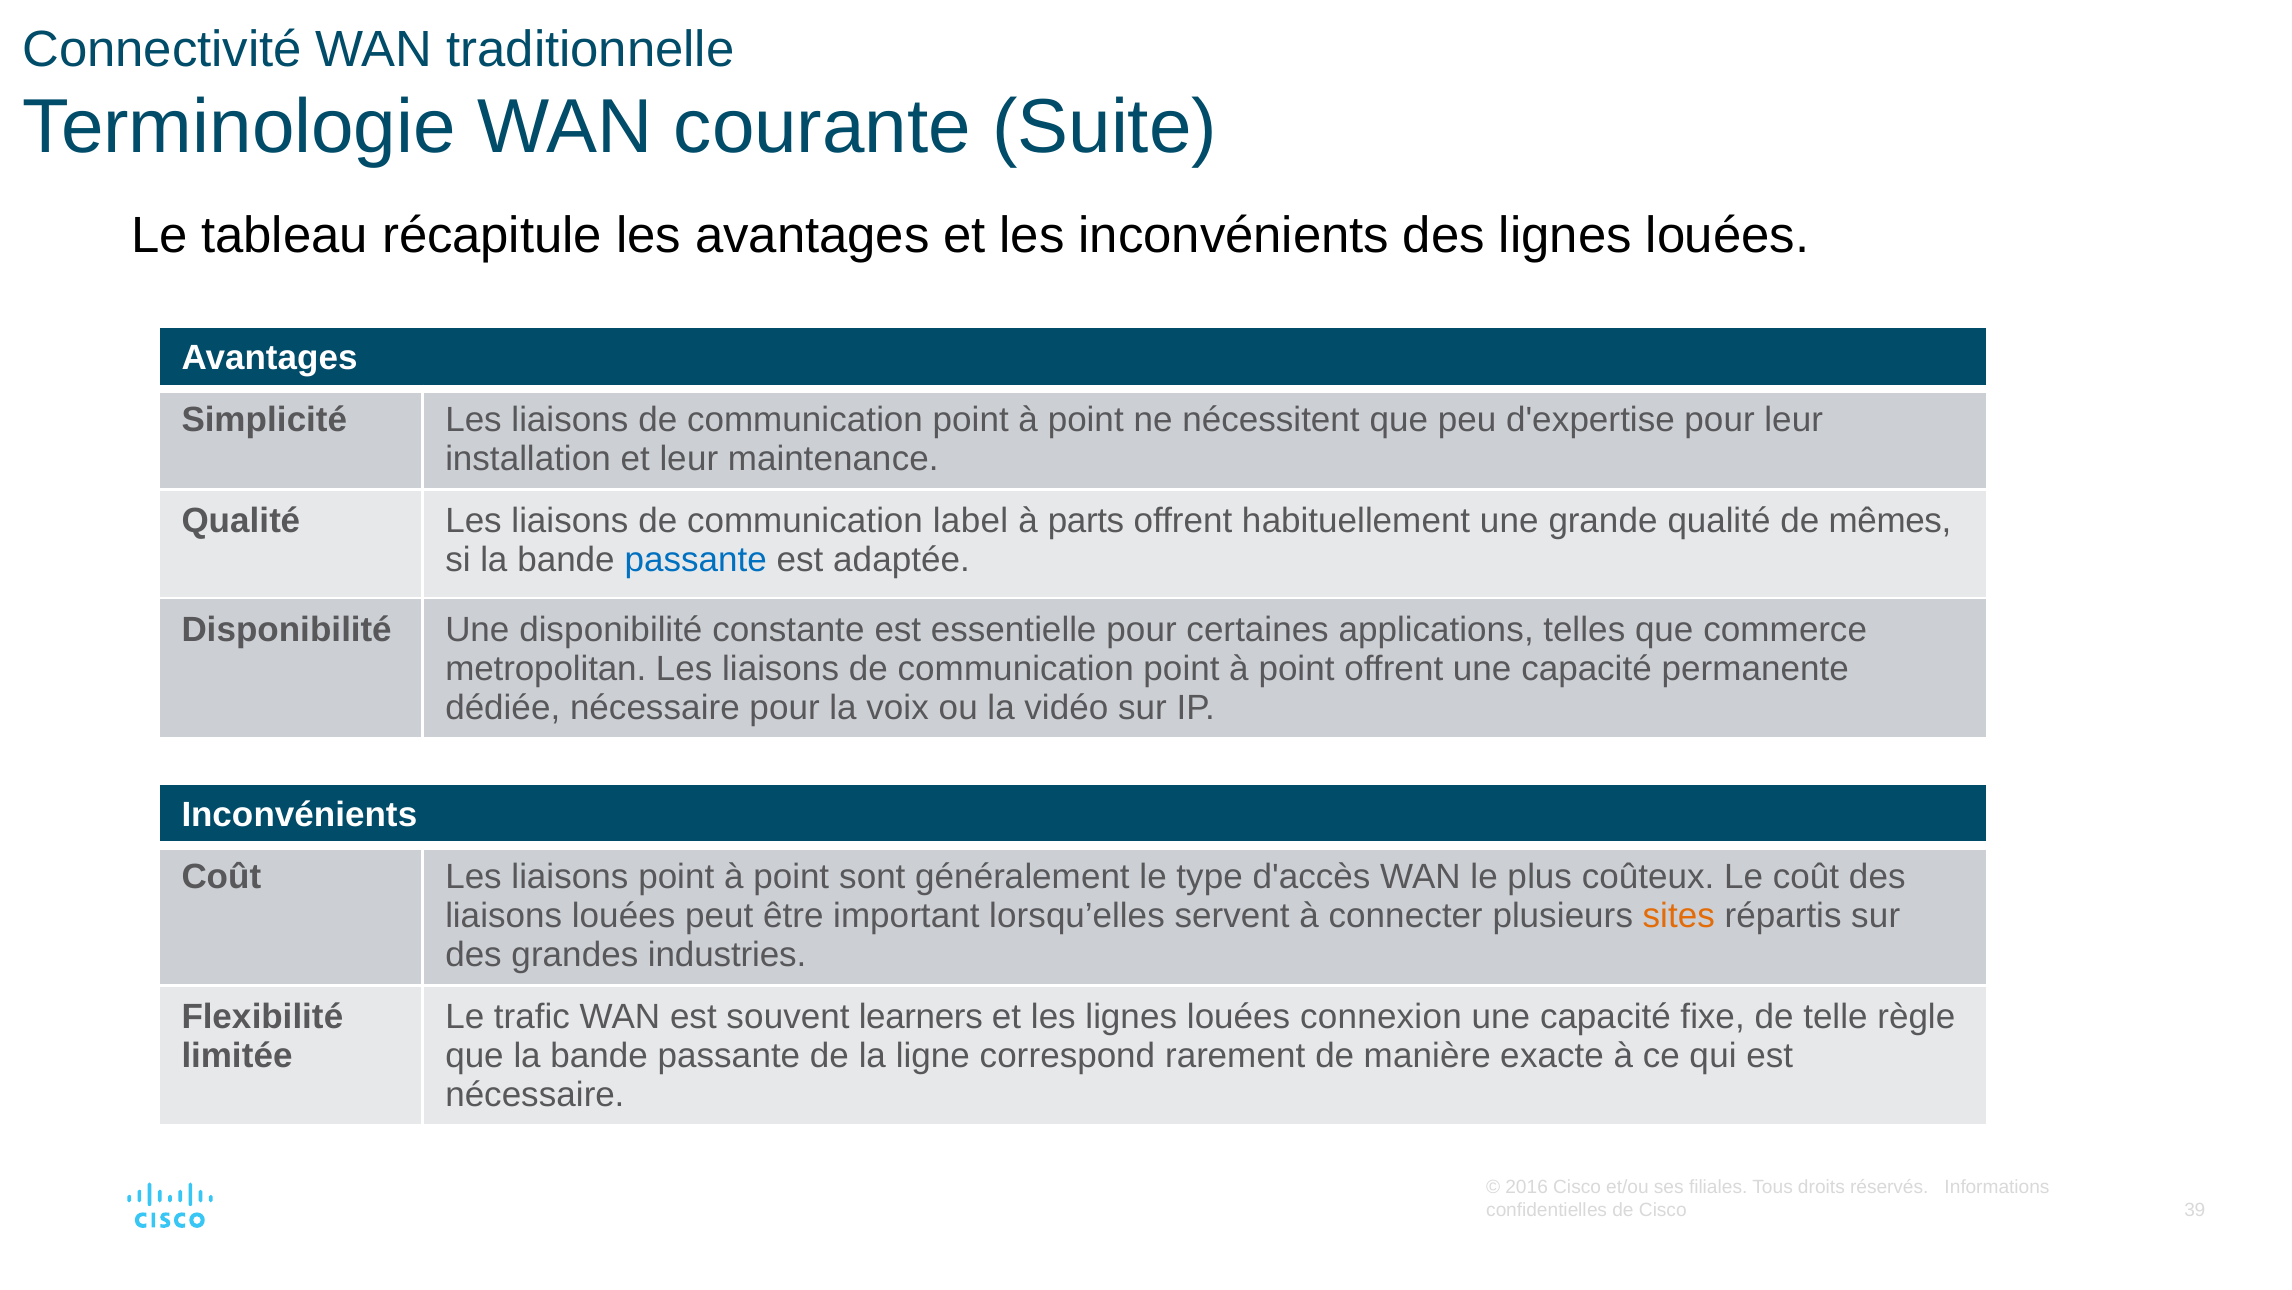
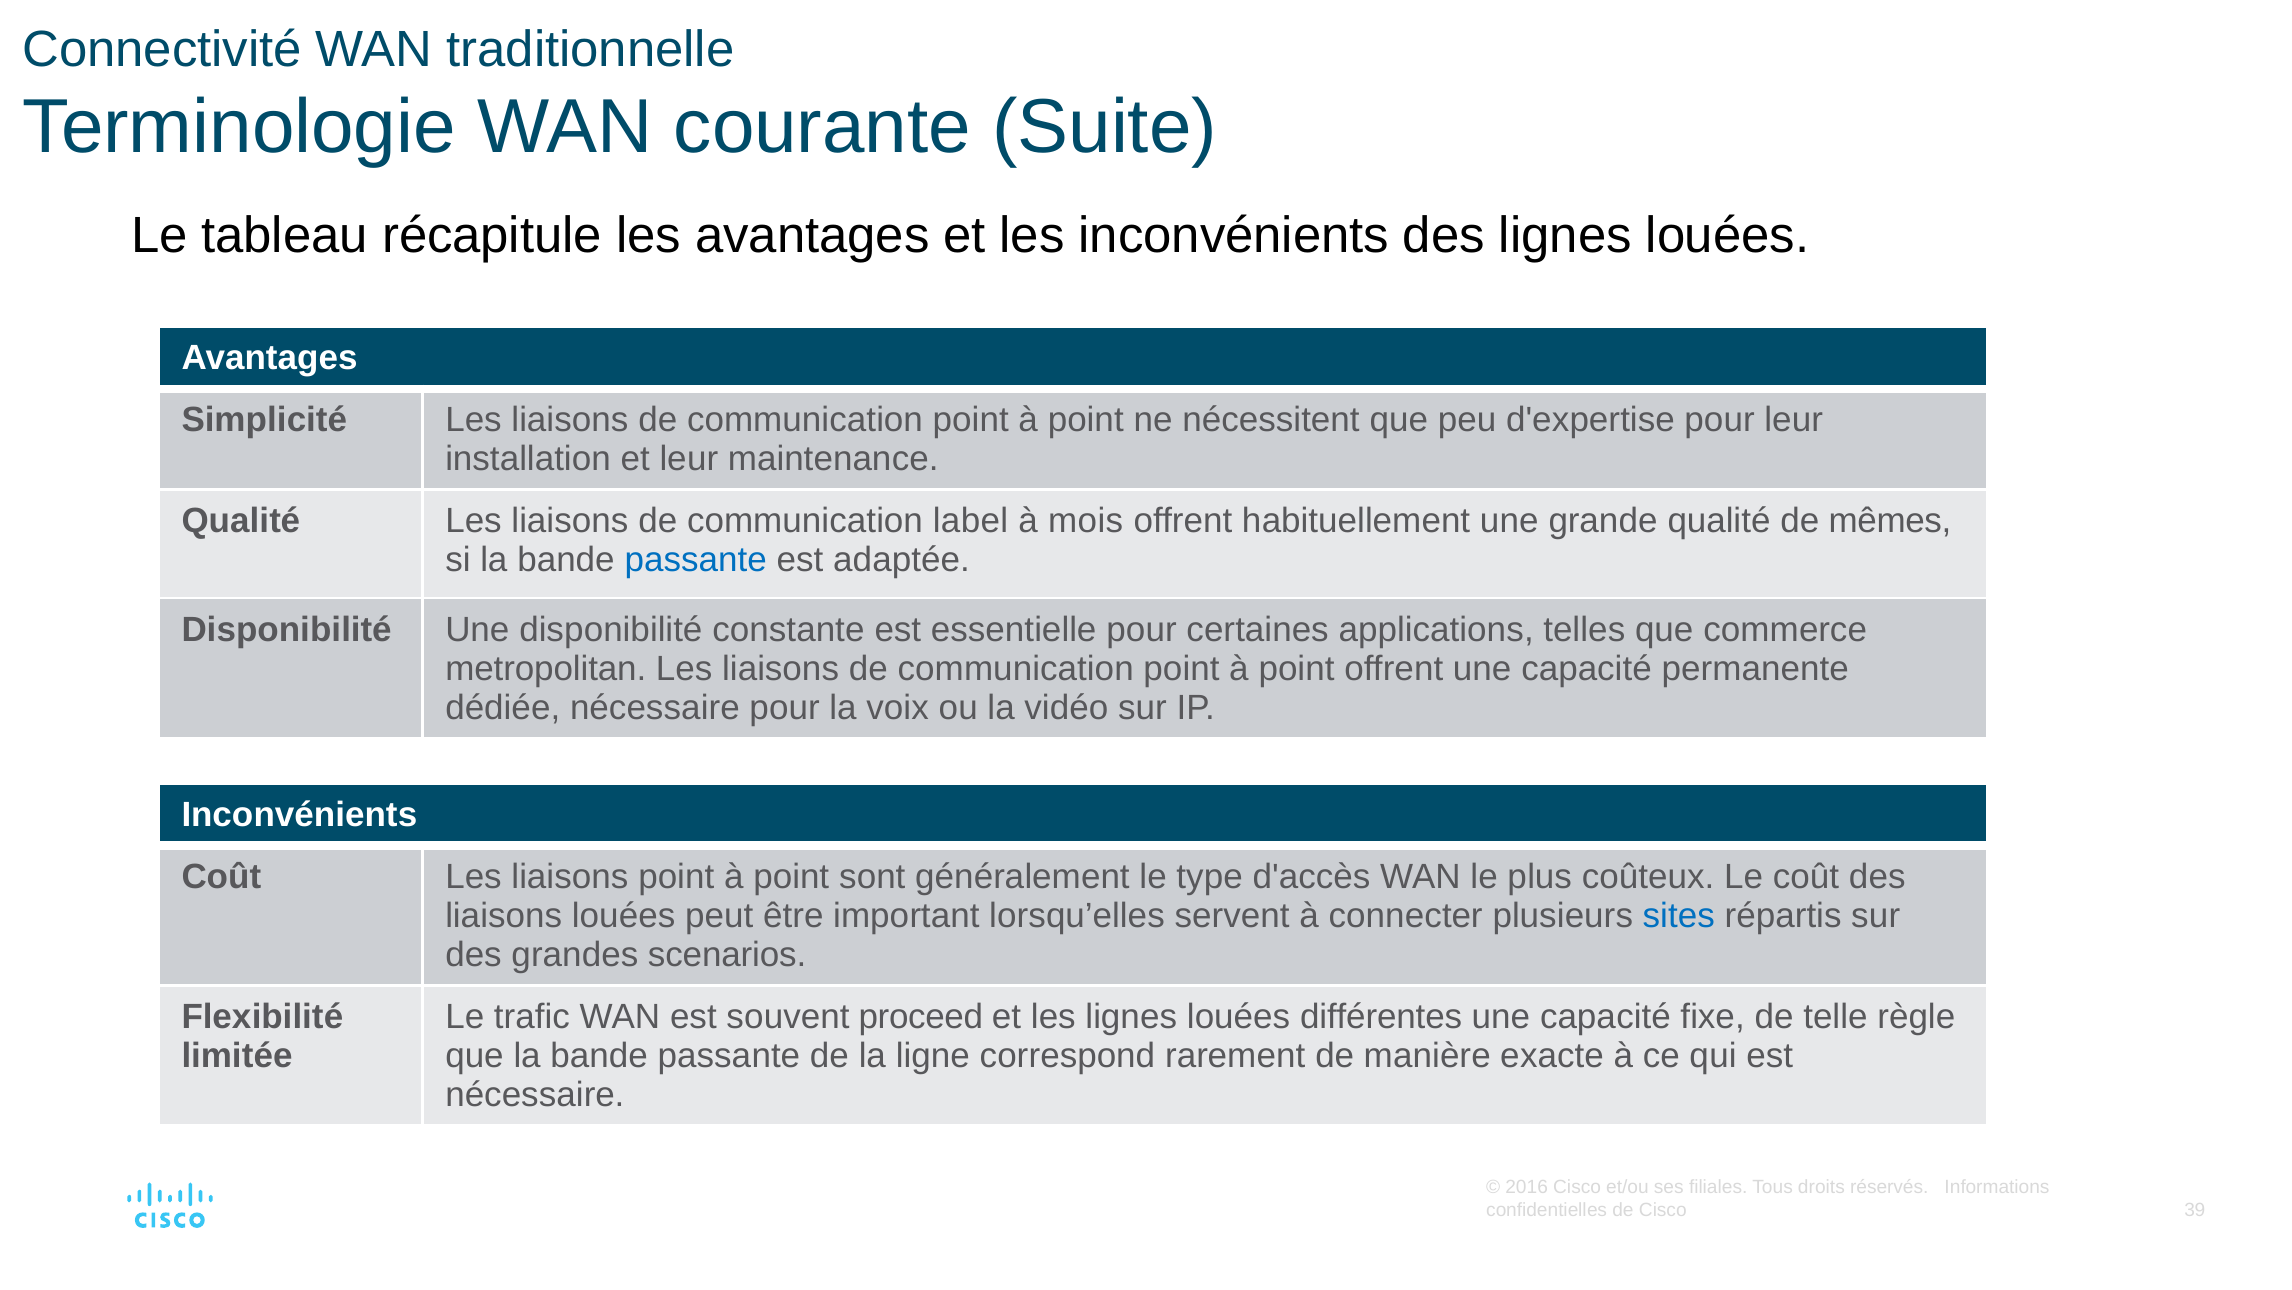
parts: parts -> mois
sites colour: orange -> blue
industries: industries -> scenarios
learners: learners -> proceed
connexion: connexion -> différentes
